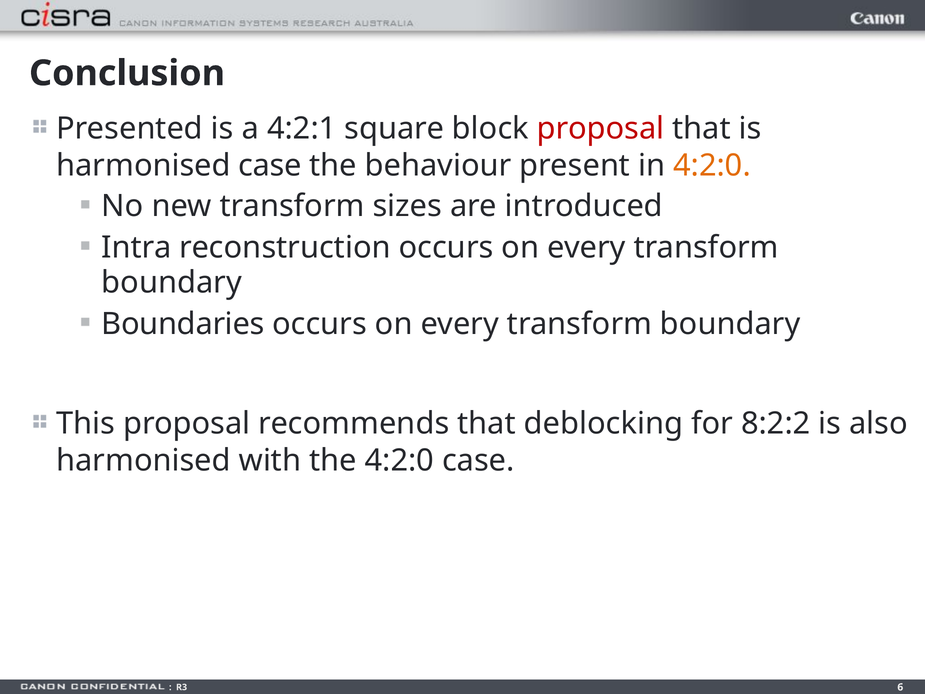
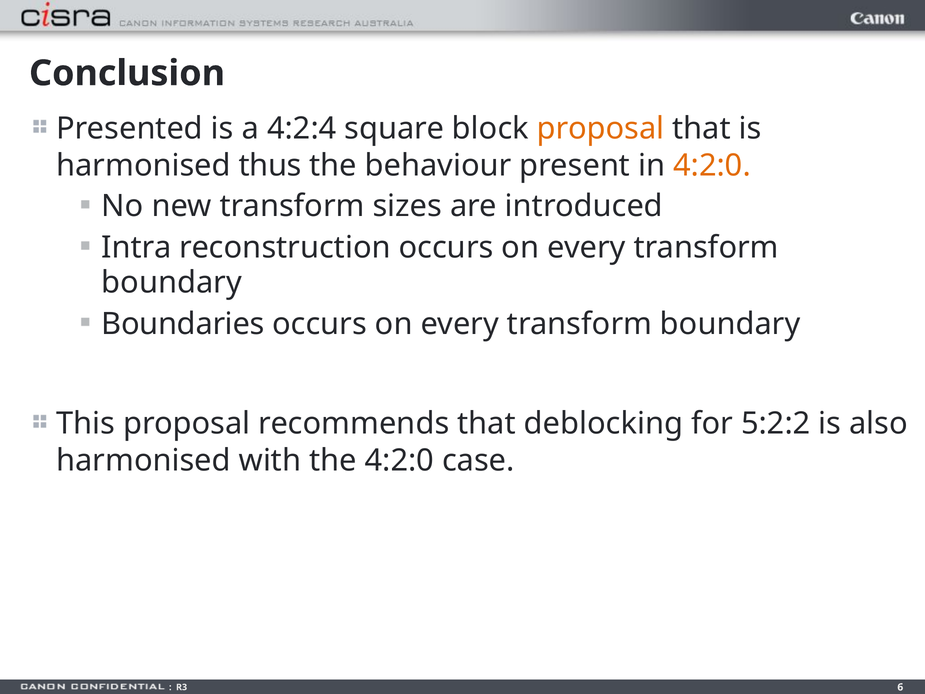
4:2:1: 4:2:1 -> 4:2:4
proposal at (601, 129) colour: red -> orange
harmonised case: case -> thus
8:2:2: 8:2:2 -> 5:2:2
